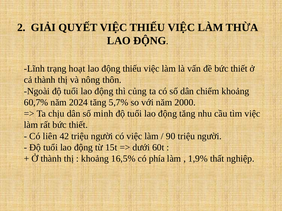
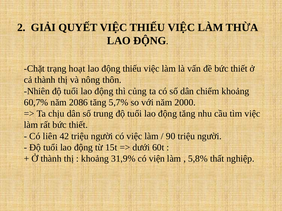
Lĩnh: Lĩnh -> Chặt
Ngoài: Ngoài -> Nhiên
2024: 2024 -> 2086
minh: minh -> trung
16,5%: 16,5% -> 31,9%
phía: phía -> viện
1,9%: 1,9% -> 5,8%
